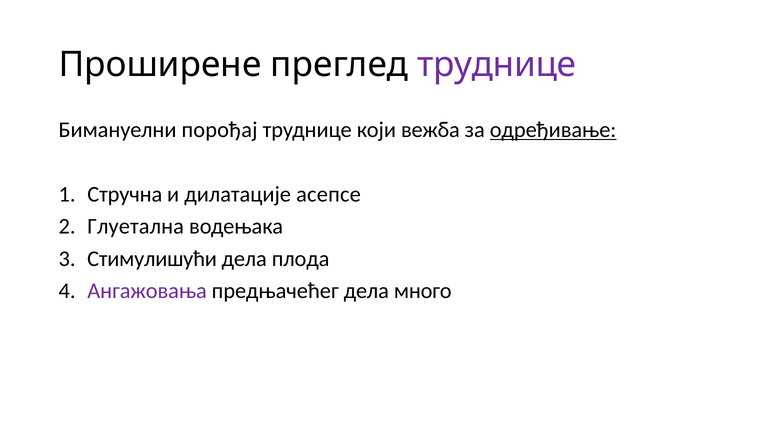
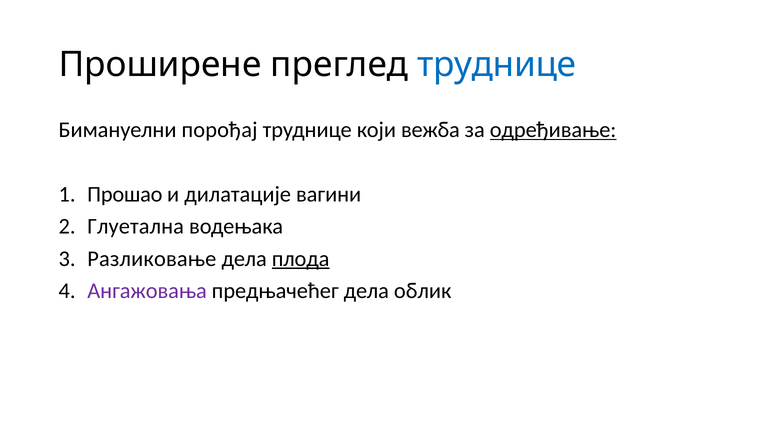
труднице at (497, 65) colour: purple -> blue
Стручна: Стручна -> Прошао
асепсе: асепсе -> вагини
Стимулишући: Стимулишући -> Разликовање
плода underline: none -> present
много: много -> облик
